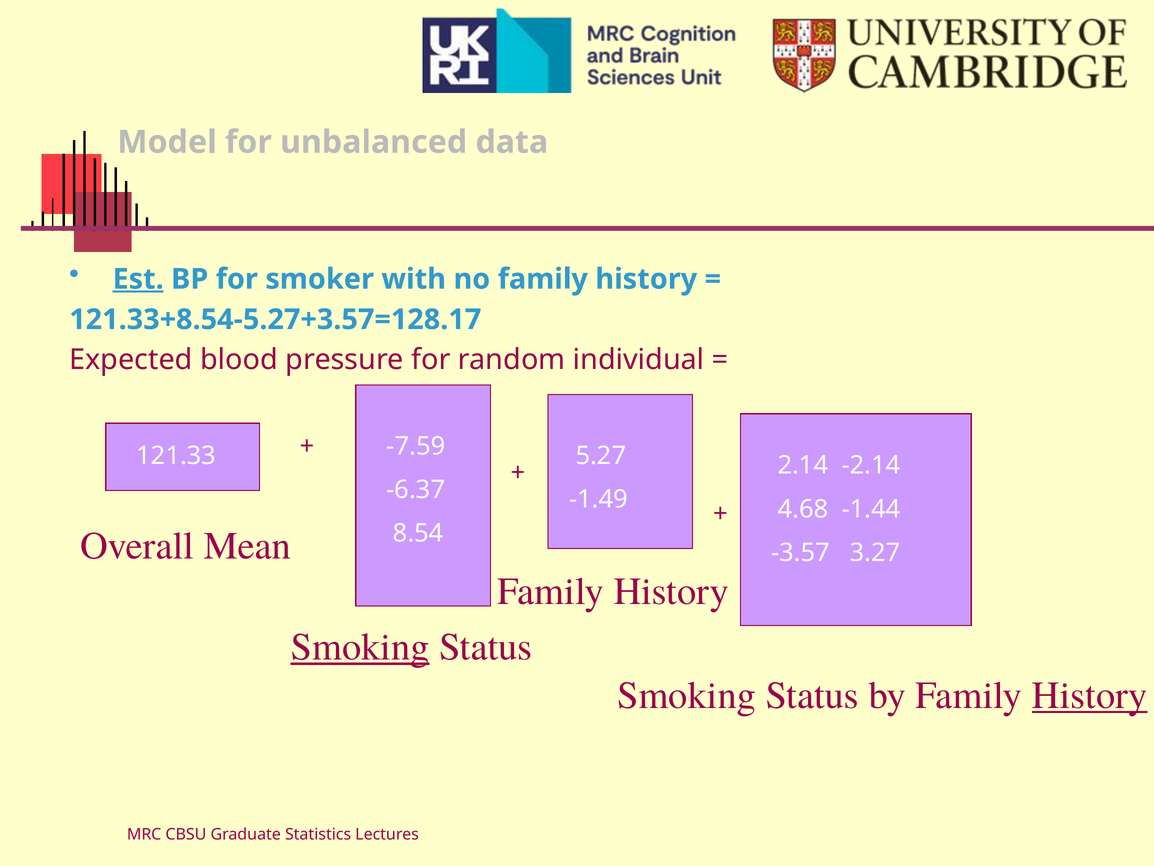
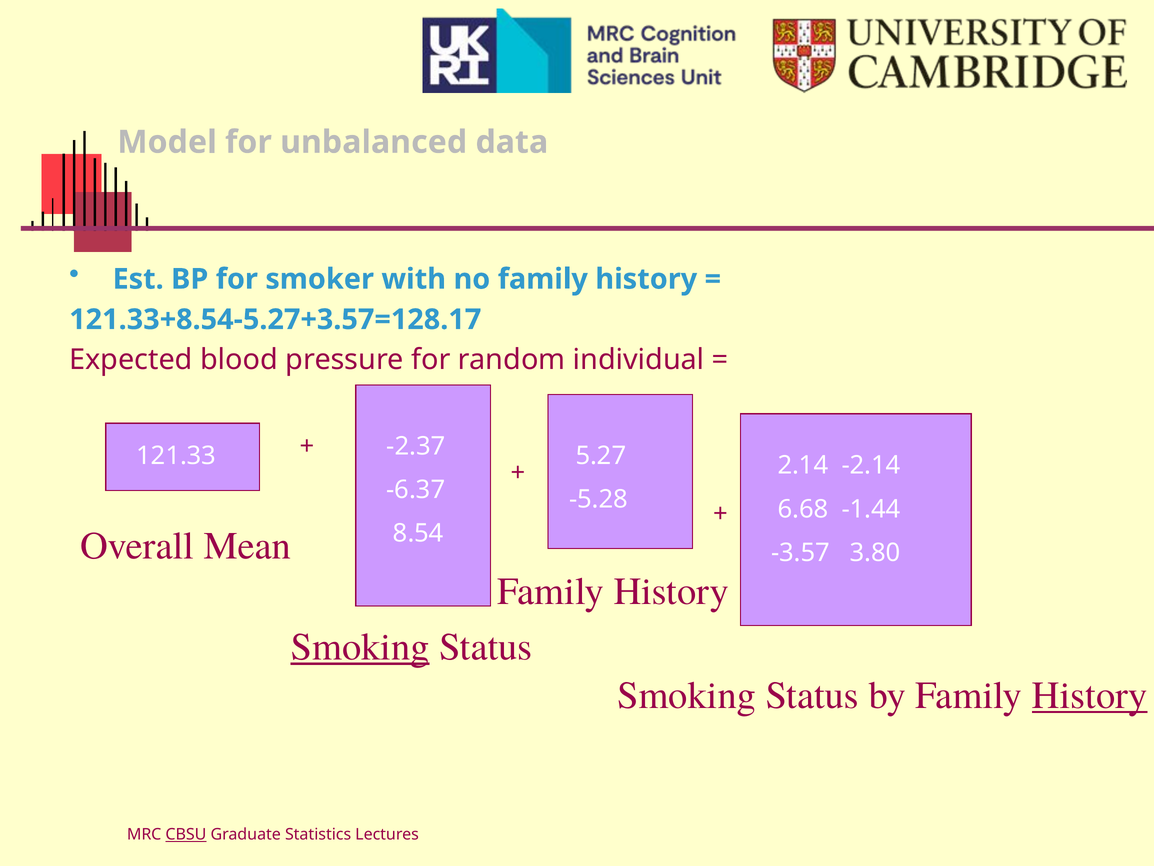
Est underline: present -> none
-7.59: -7.59 -> -2.37
-1.49: -1.49 -> -5.28
4.68: 4.68 -> 6.68
3.27: 3.27 -> 3.80
CBSU underline: none -> present
